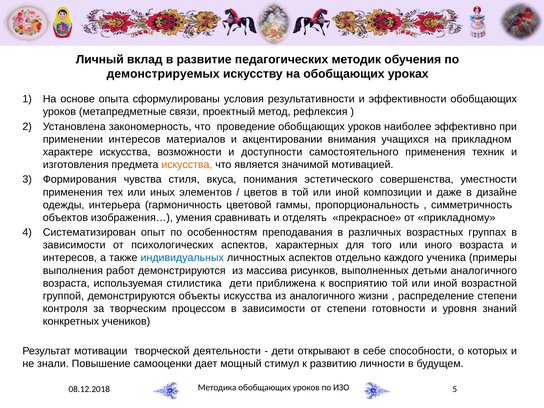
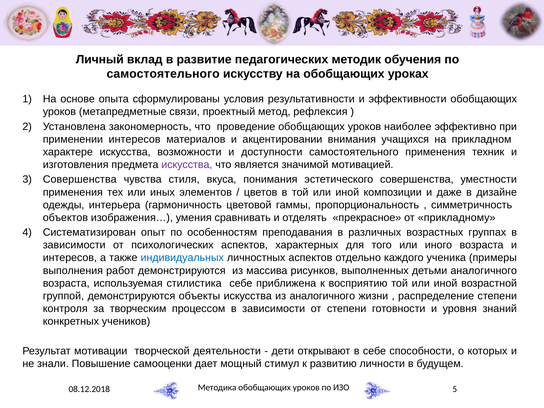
демонстрируемых at (163, 74): демонстрируемых -> самостоятельного
искусства at (187, 165) colour: orange -> purple
Формирования at (80, 179): Формирования -> Совершенства
стилистика дети: дети -> себе
